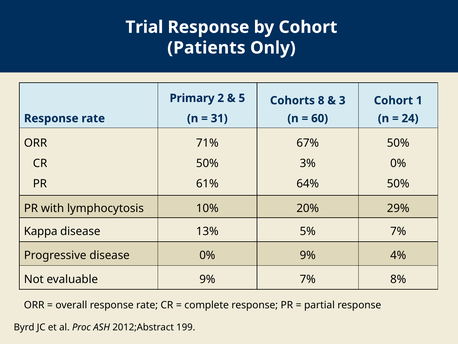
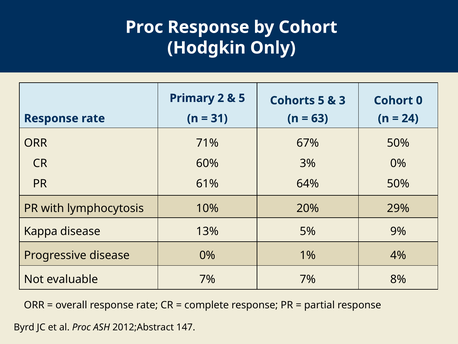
Trial at (144, 27): Trial -> Proc
Patients: Patients -> Hodgkin
Cohorts 8: 8 -> 5
1: 1 -> 0
60: 60 -> 63
50% at (207, 163): 50% -> 60%
5% 7%: 7% -> 9%
0% 9%: 9% -> 1%
evaluable 9%: 9% -> 7%
199: 199 -> 147
